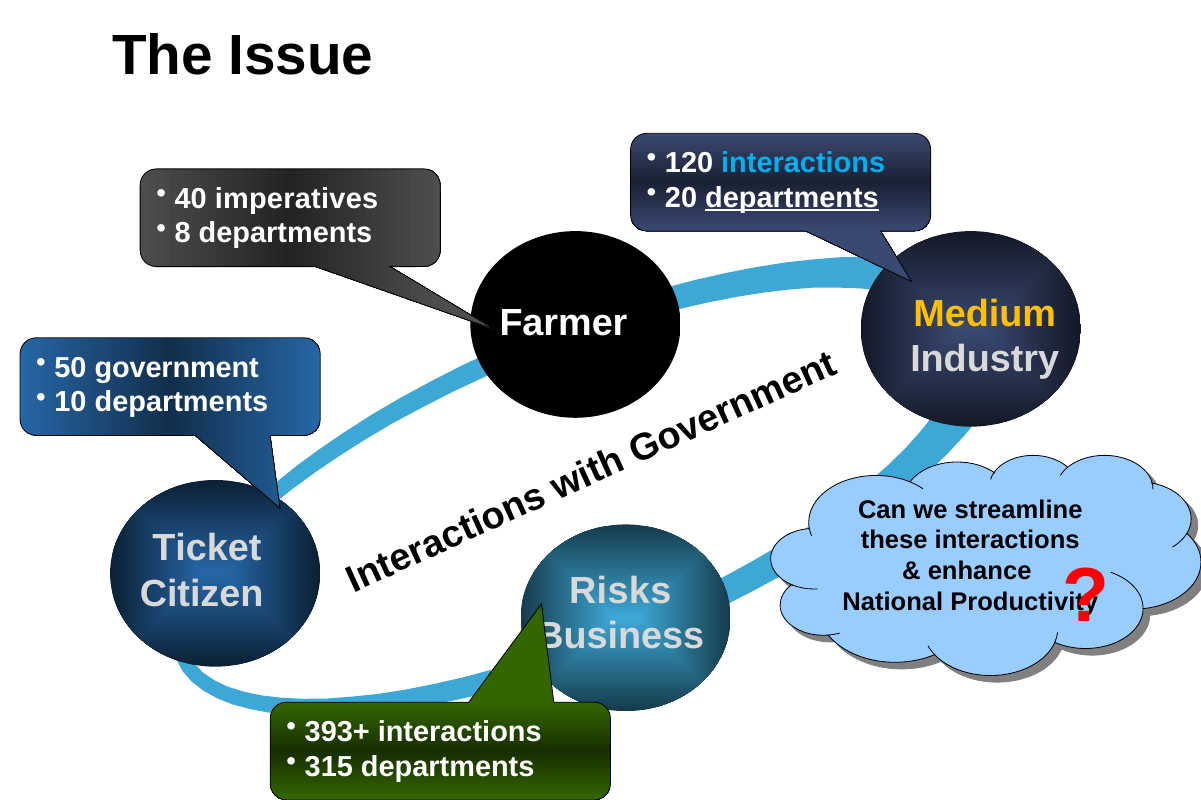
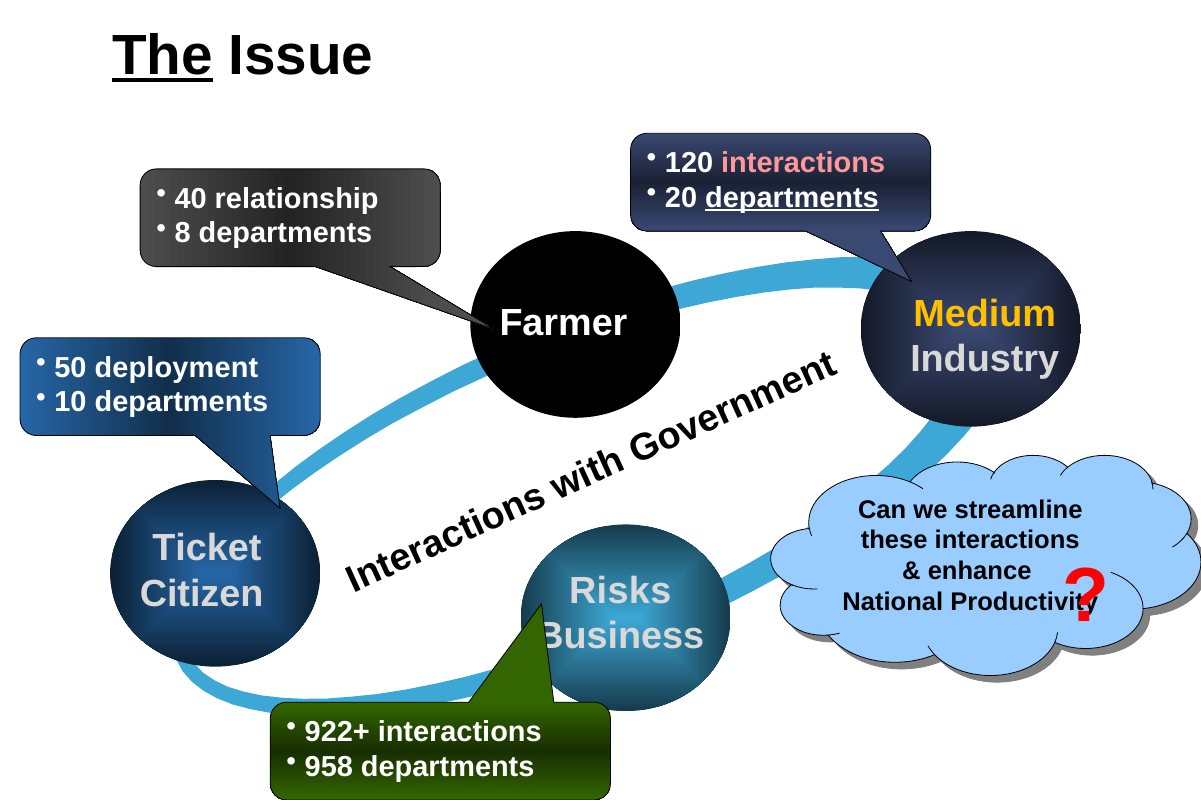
The underline: none -> present
interactions at (803, 163) colour: light blue -> pink
imperatives: imperatives -> relationship
government: government -> deployment
393+: 393+ -> 922+
315: 315 -> 958
